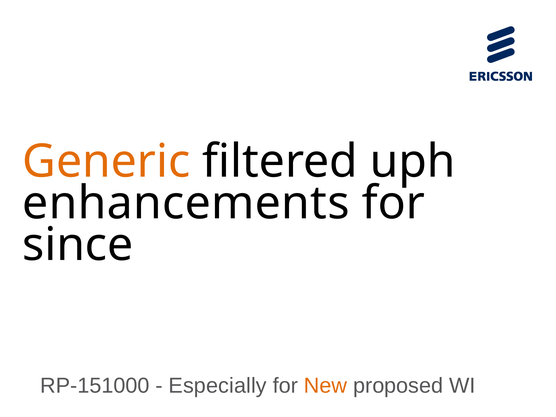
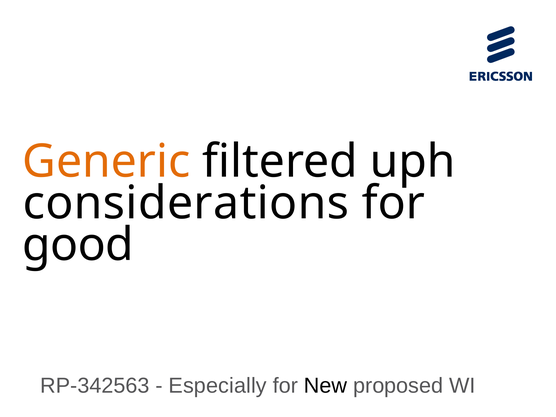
enhancements: enhancements -> considerations
since: since -> good
RP-151000: RP-151000 -> RP-342563
New colour: orange -> black
